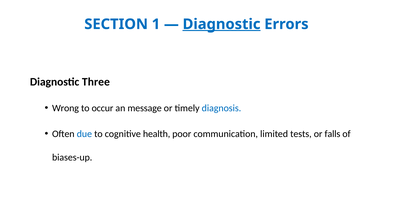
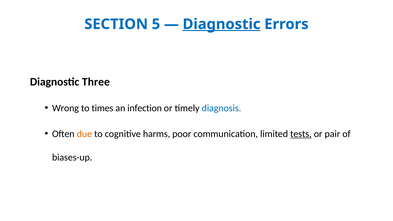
1: 1 -> 5
occur: occur -> times
message: message -> infection
due colour: blue -> orange
health: health -> harms
tests underline: none -> present
falls: falls -> pair
